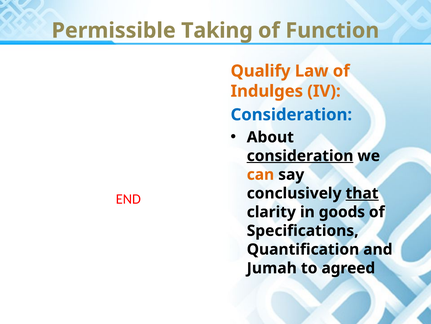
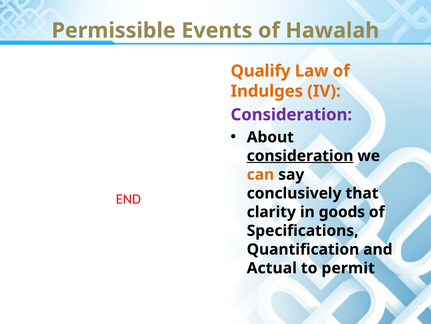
Taking: Taking -> Events
Function: Function -> Hawalah
Consideration at (291, 114) colour: blue -> purple
that underline: present -> none
Jumah: Jumah -> Actual
agreed: agreed -> permit
